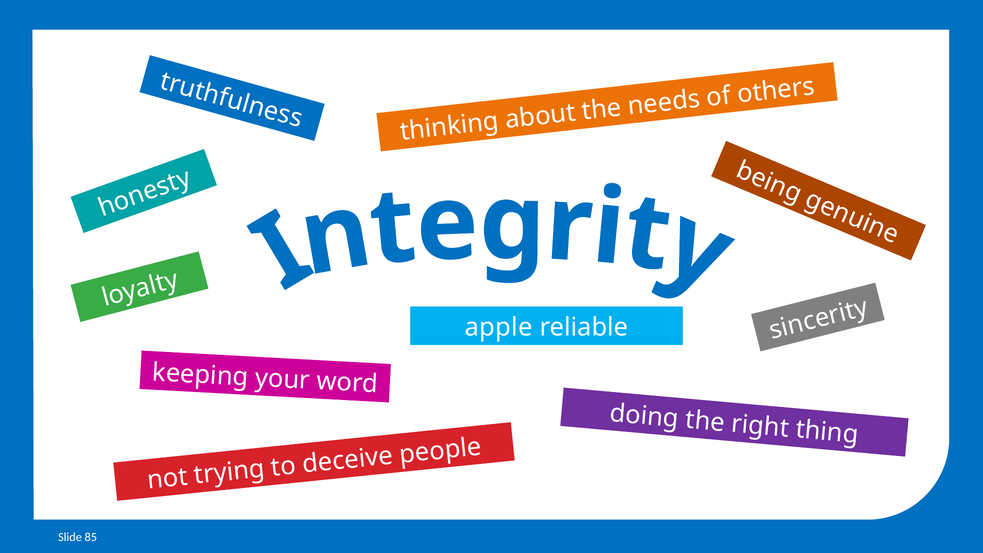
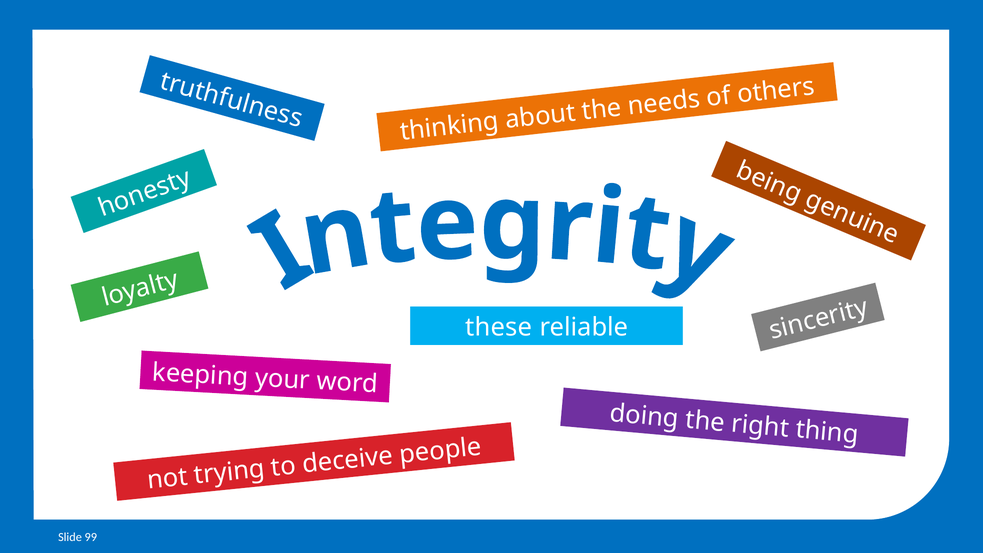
apple: apple -> these
85: 85 -> 99
